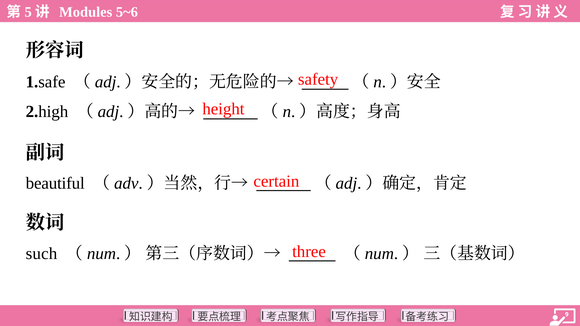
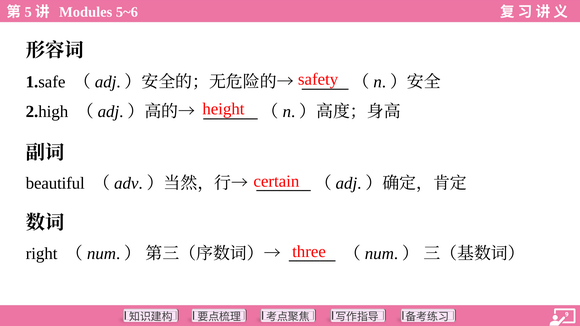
such: such -> right
